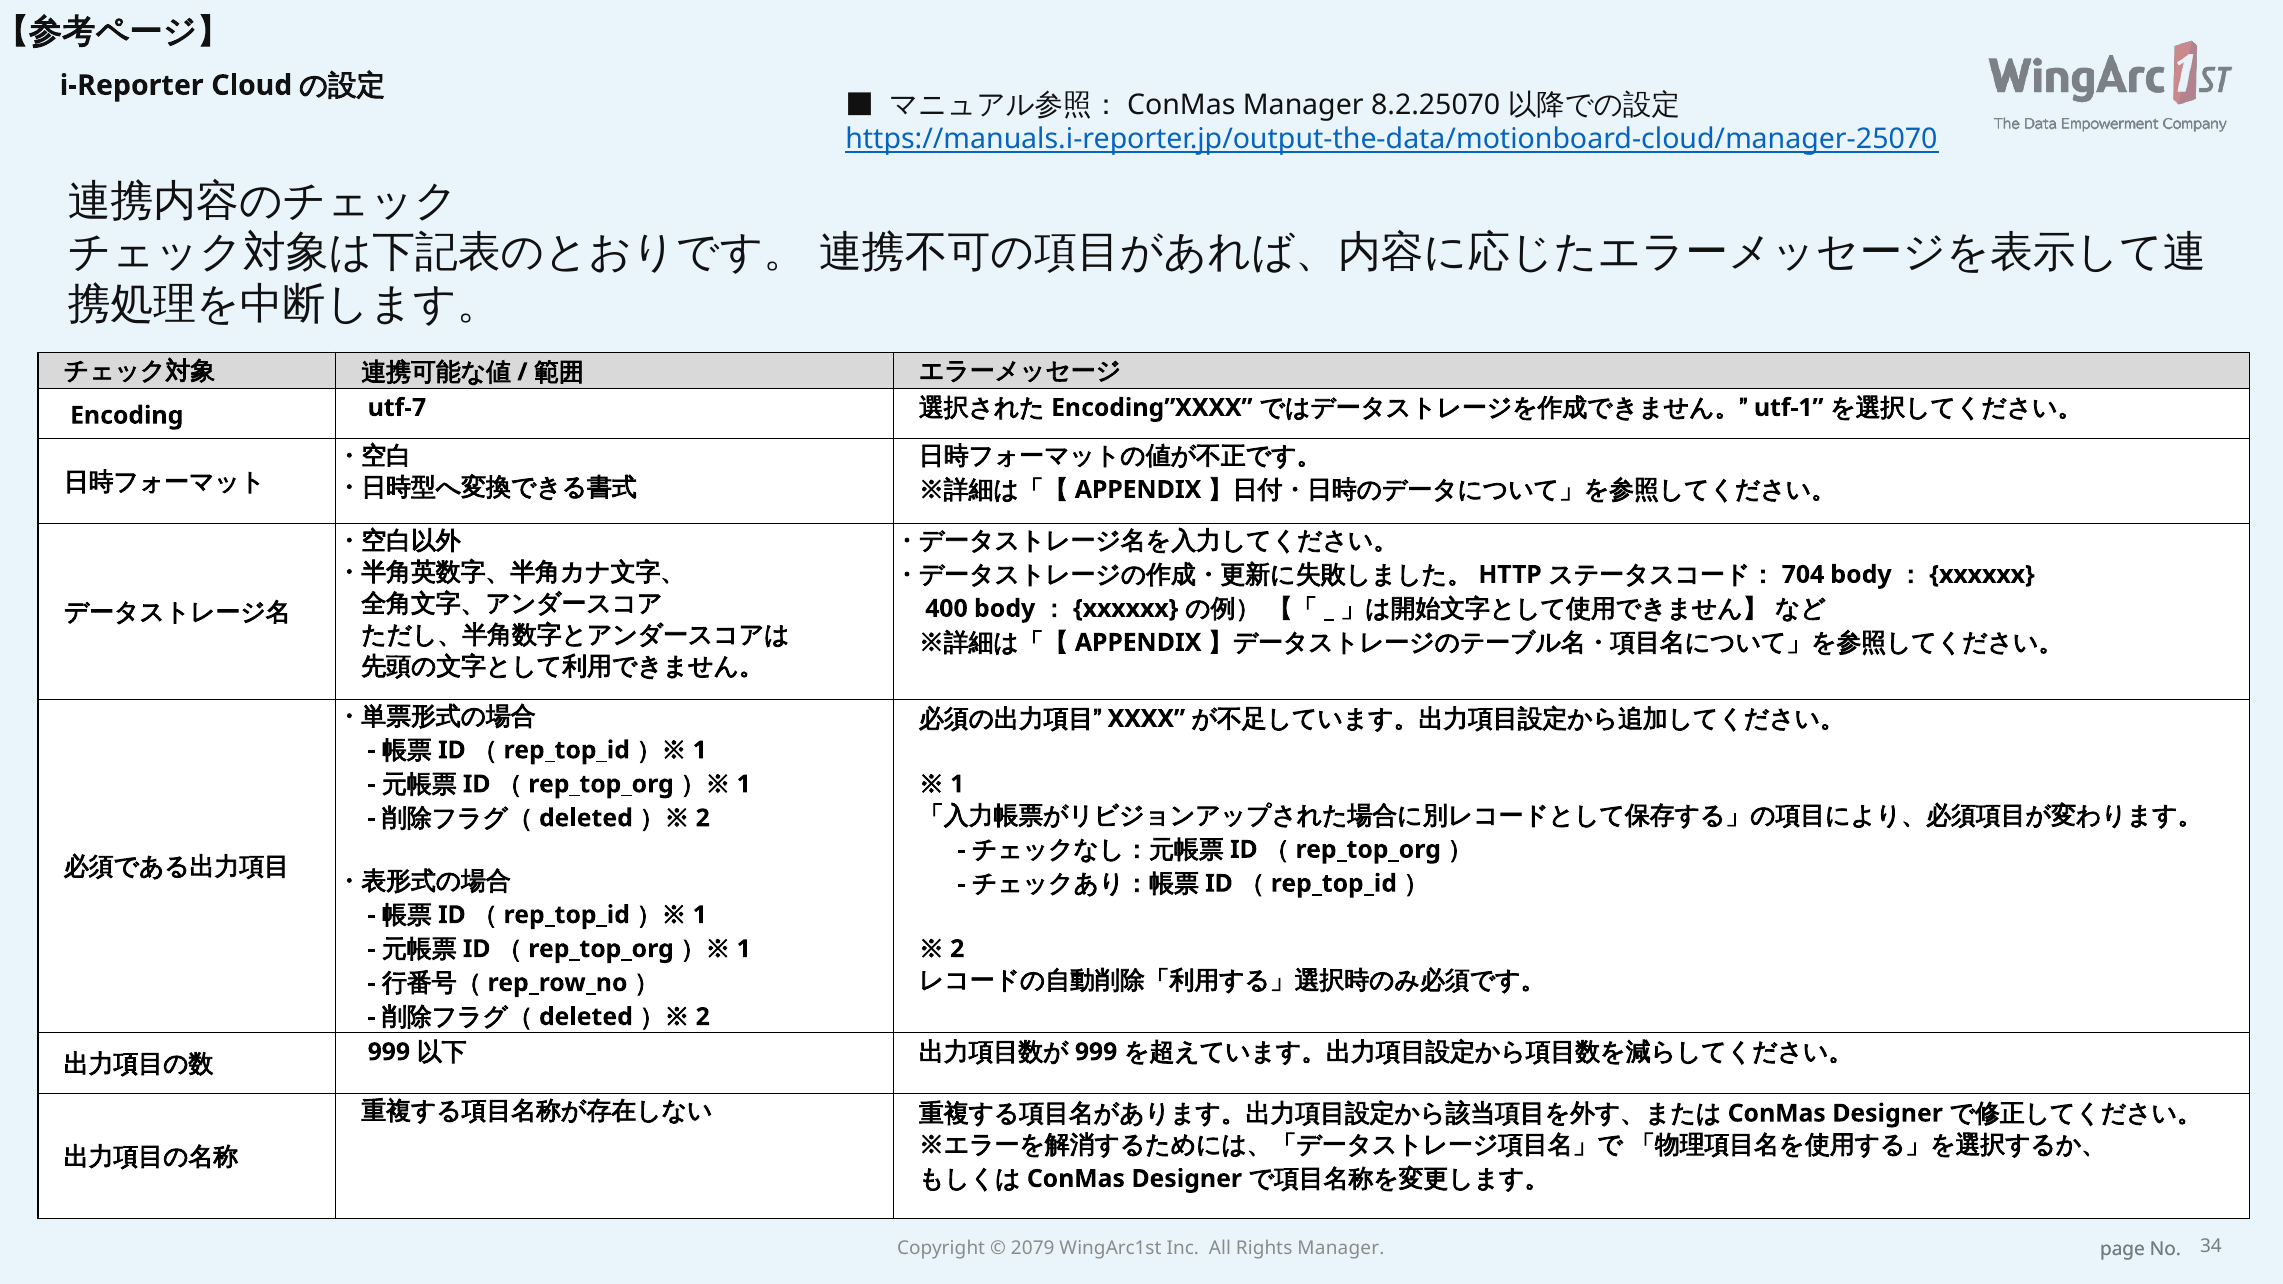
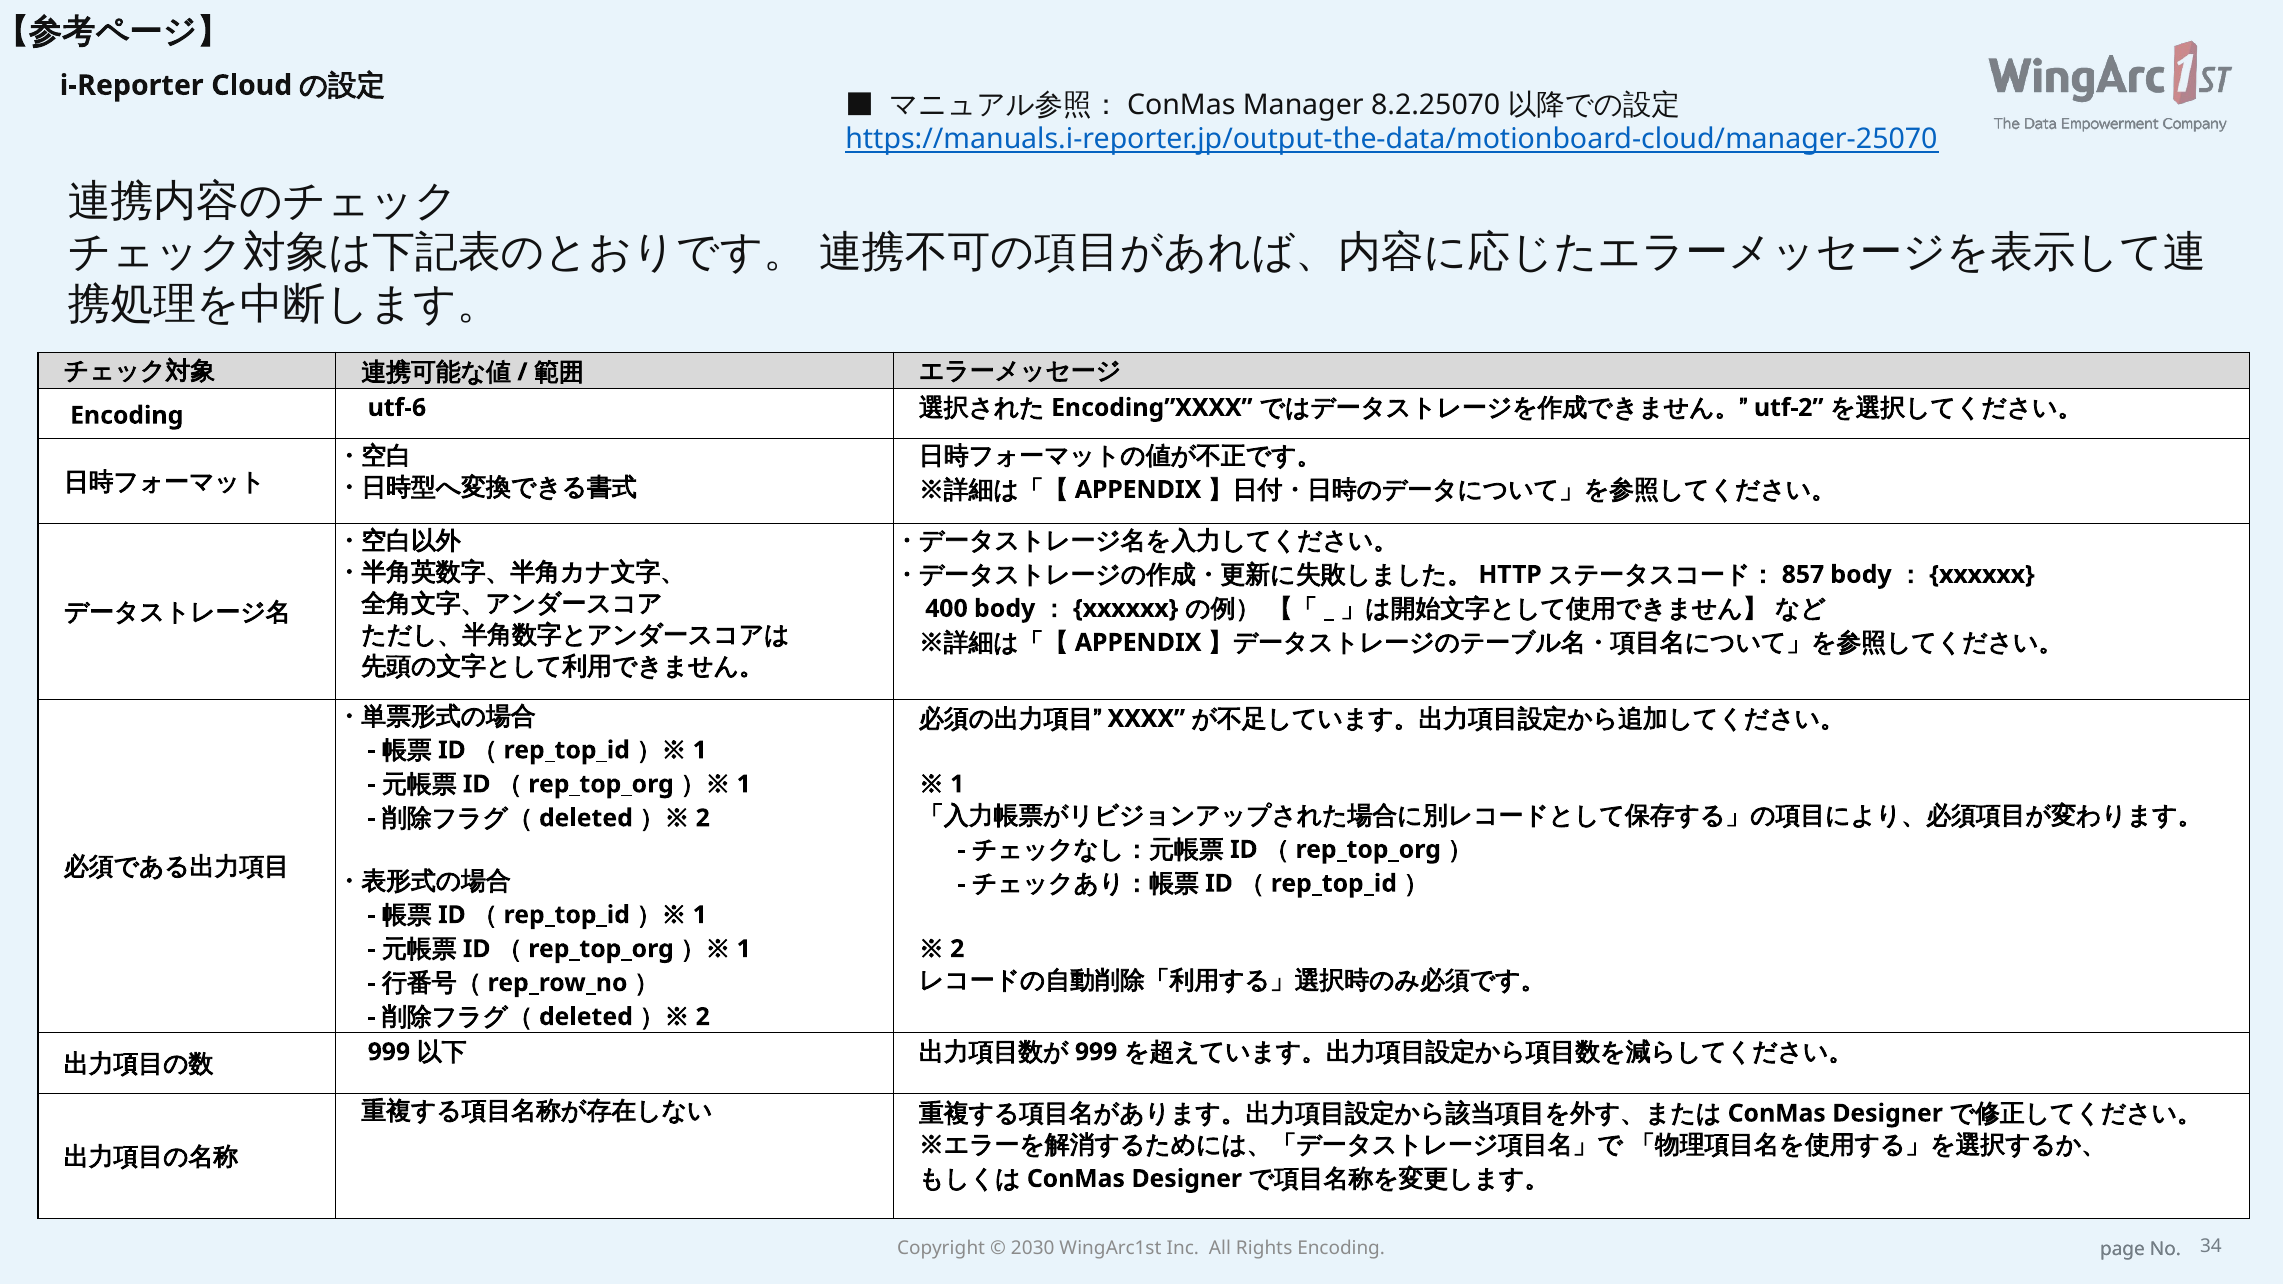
utf-7: utf-7 -> utf-6
utf-1: utf-1 -> utf-2
704: 704 -> 857
2079: 2079 -> 2030
Rights Manager: Manager -> Encoding
